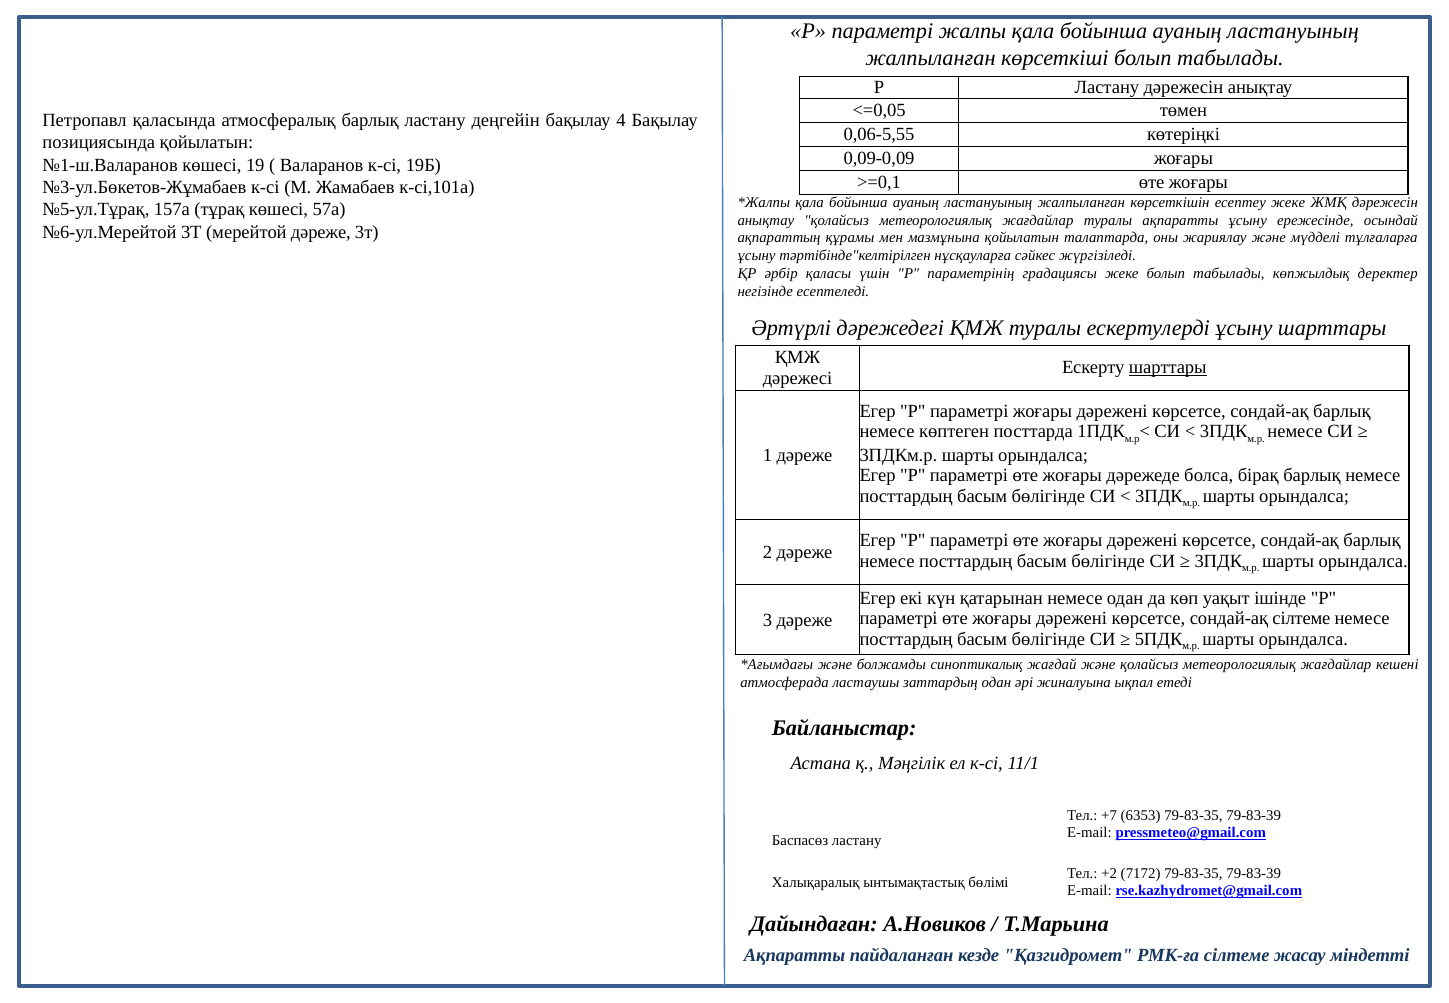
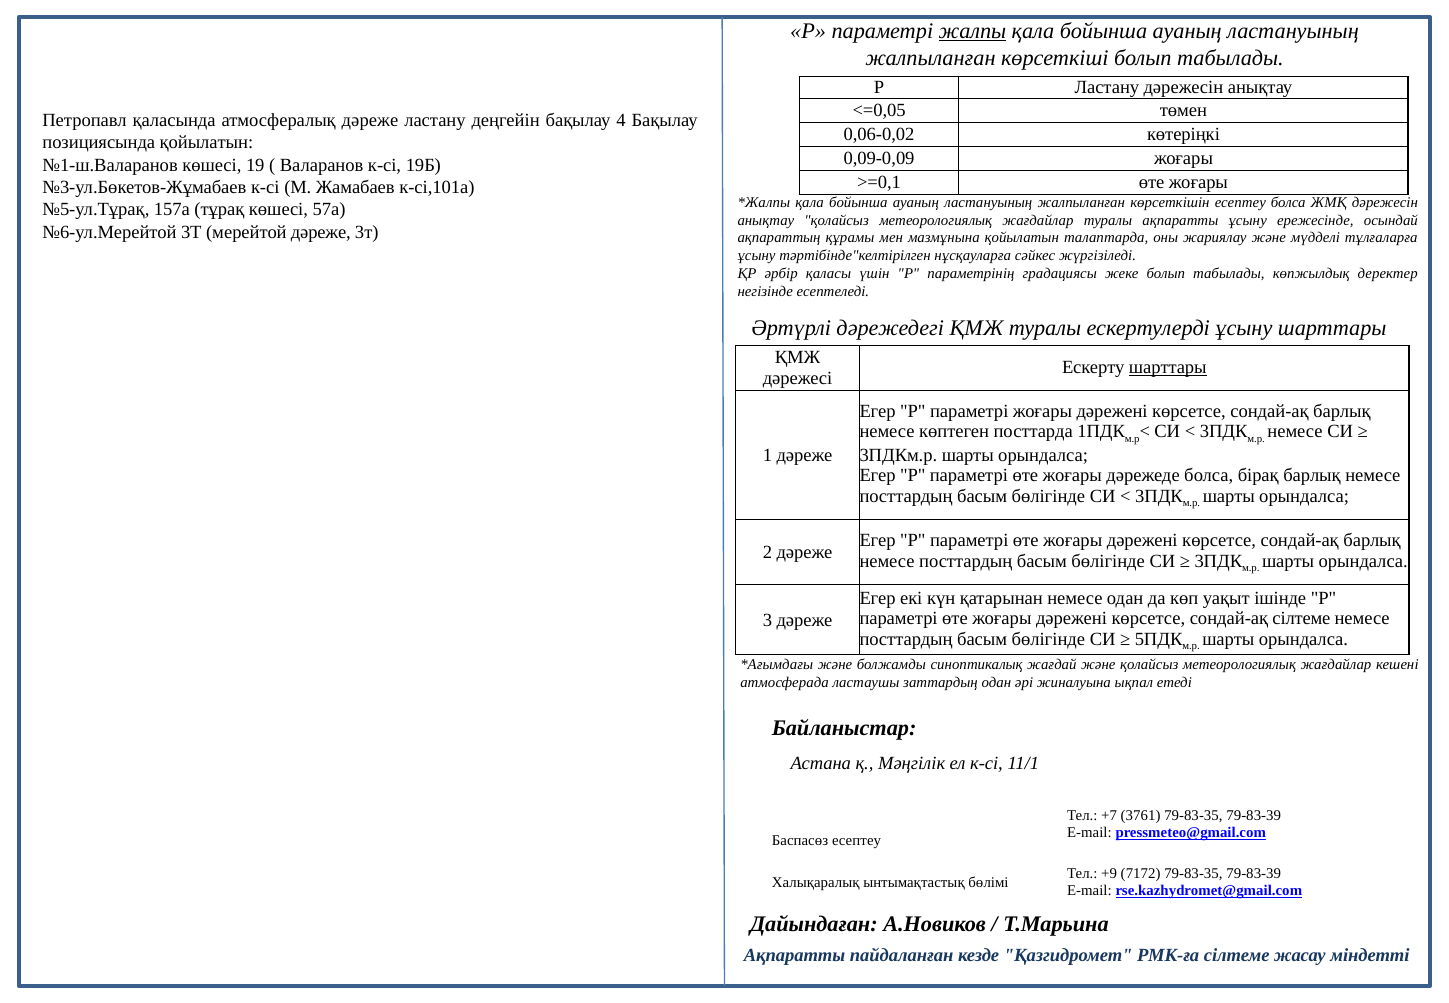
жалпы underline: none -> present
атмосфералық барлық: барлық -> дәреже
0,06-5,55: 0,06-5,55 -> 0,06-0,02
есептеу жеке: жеке -> болса
6353: 6353 -> 3761
Баспасөз ластану: ластану -> есептеу
+2: +2 -> +9
